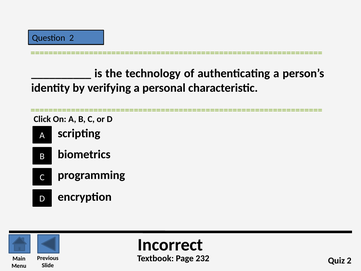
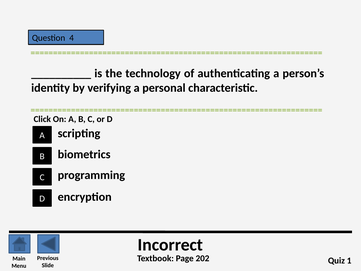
Question 2: 2 -> 4
232: 232 -> 202
Quiz 2: 2 -> 1
